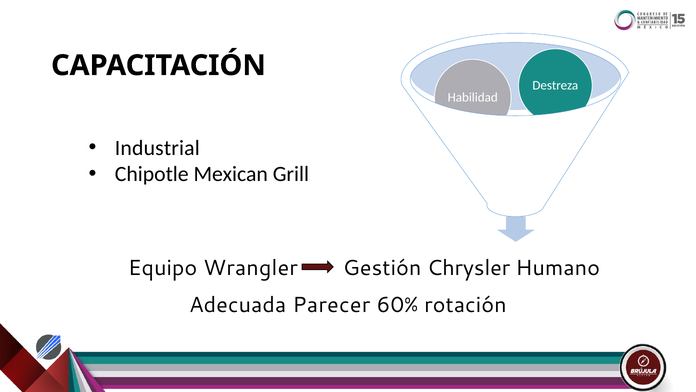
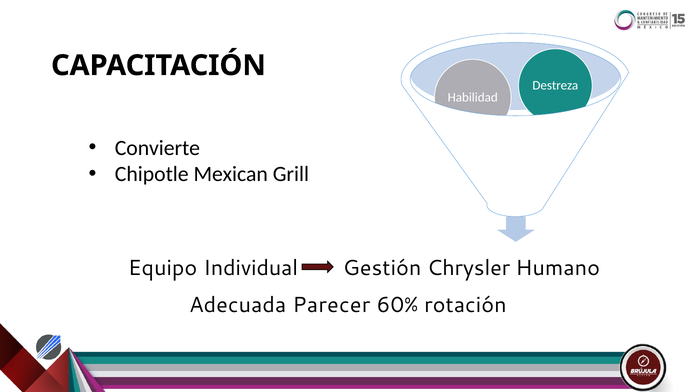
Industrial: Industrial -> Convierte
Wrangler: Wrangler -> Individual
